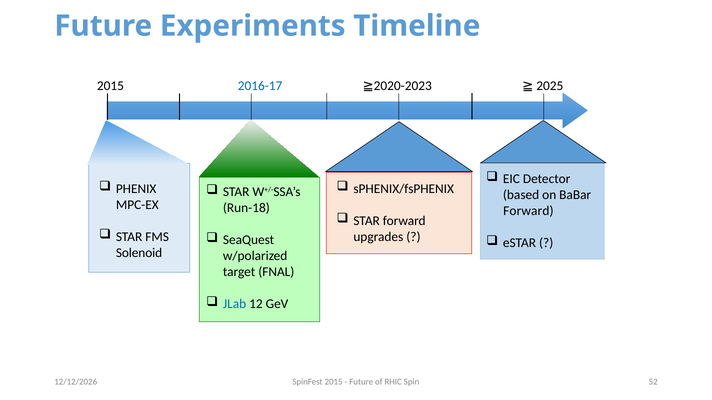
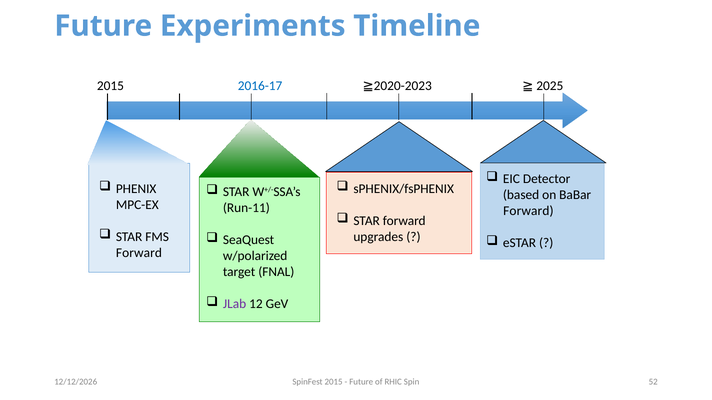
Run-18: Run-18 -> Run-11
Solenoid at (139, 253): Solenoid -> Forward
JLab colour: blue -> purple
